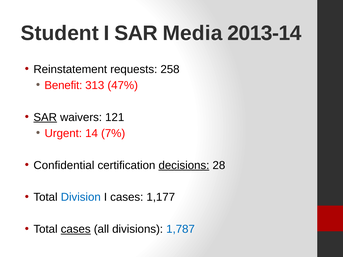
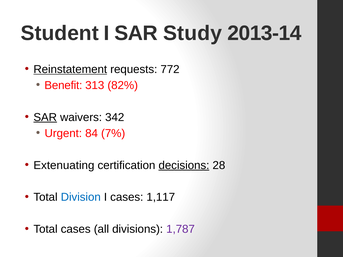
Media: Media -> Study
Reinstatement underline: none -> present
258: 258 -> 772
47%: 47% -> 82%
121: 121 -> 342
14: 14 -> 84
Confidential: Confidential -> Extenuating
1,177: 1,177 -> 1,117
cases at (76, 229) underline: present -> none
1,787 colour: blue -> purple
